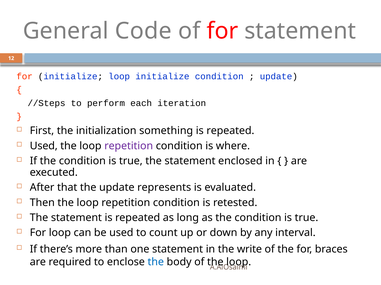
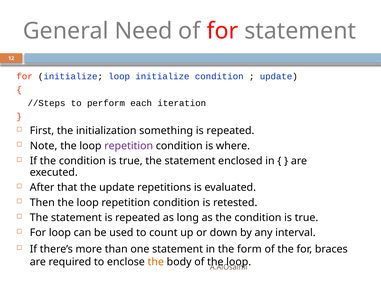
Code: Code -> Need
Used at (44, 146): Used -> Note
represents: represents -> repetitions
write: write -> form
the at (156, 263) colour: blue -> orange
